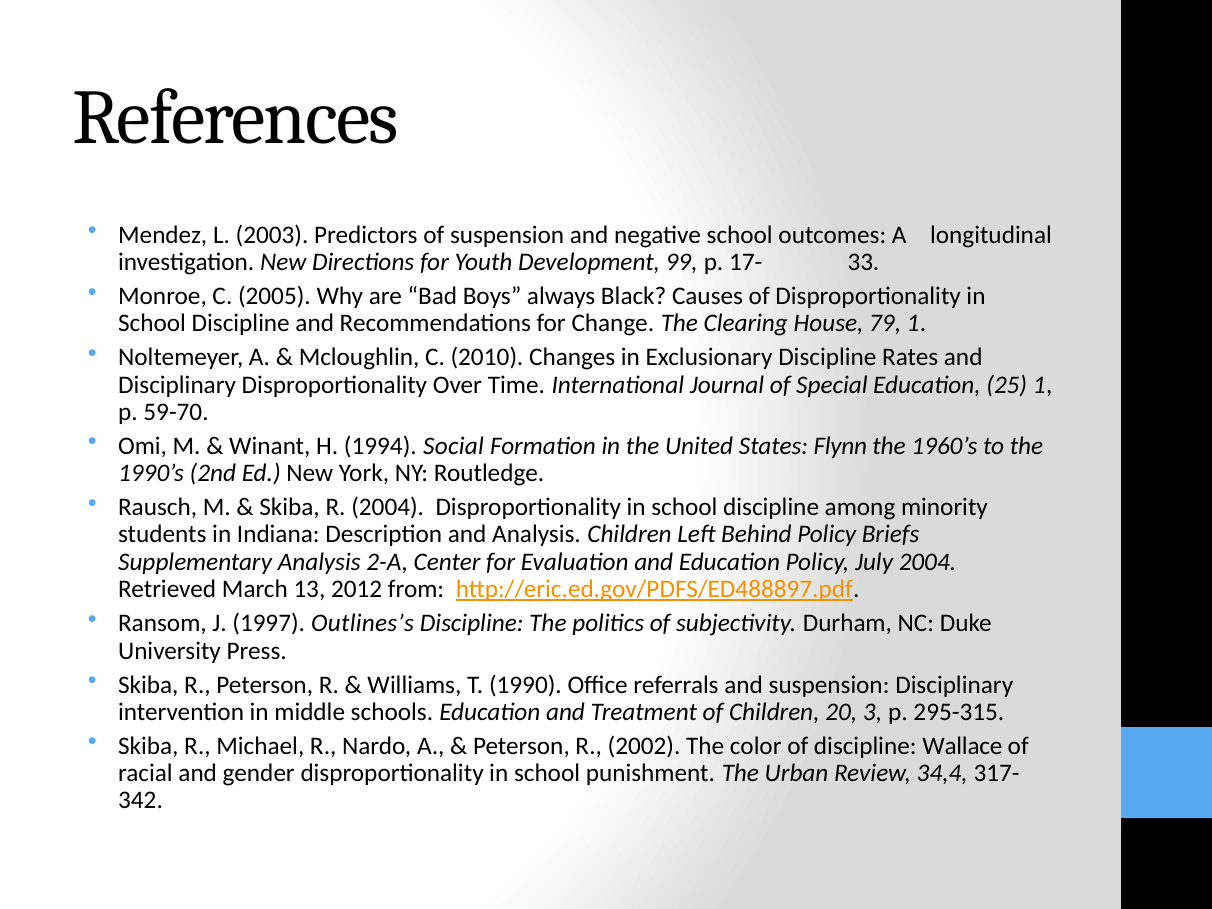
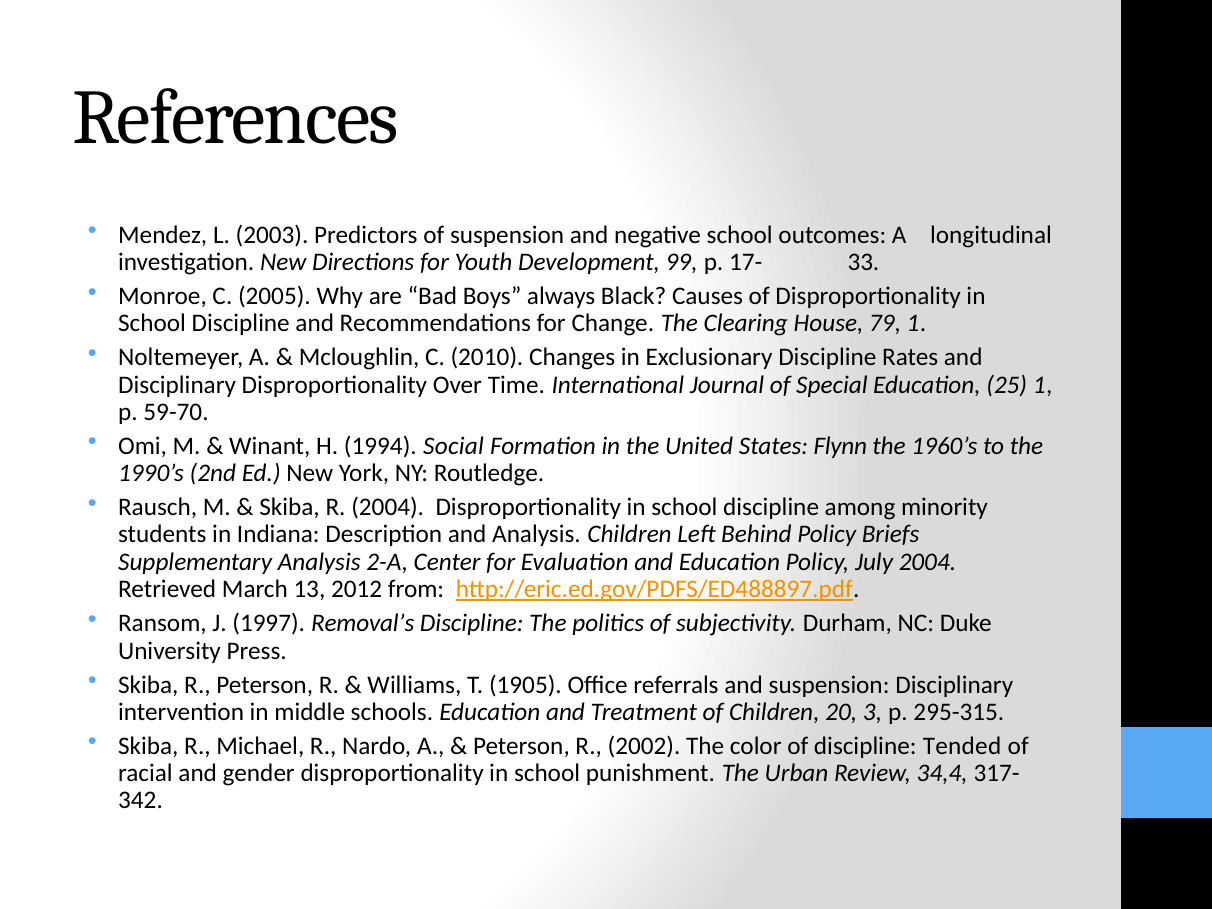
Outlines’s: Outlines’s -> Removal’s
1990: 1990 -> 1905
Wallace: Wallace -> Tended
